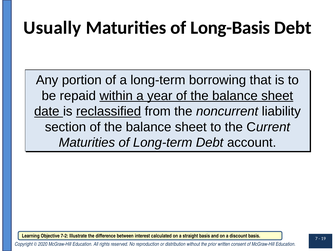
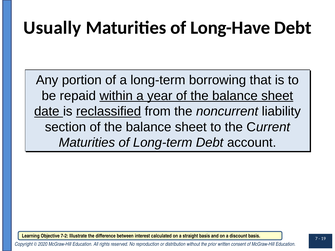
Long-Basis: Long-Basis -> Long-Have
